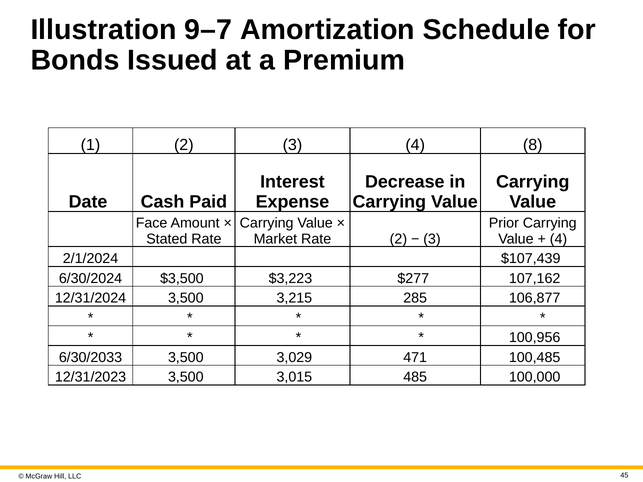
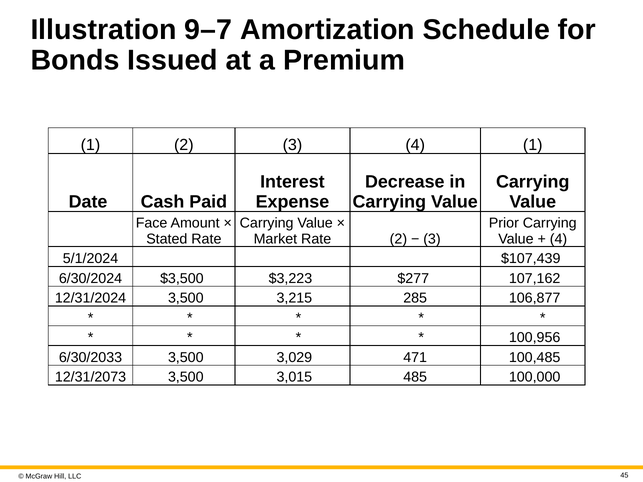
4 8: 8 -> 1
2/1/2024: 2/1/2024 -> 5/1/2024
12/31/2023: 12/31/2023 -> 12/31/2073
